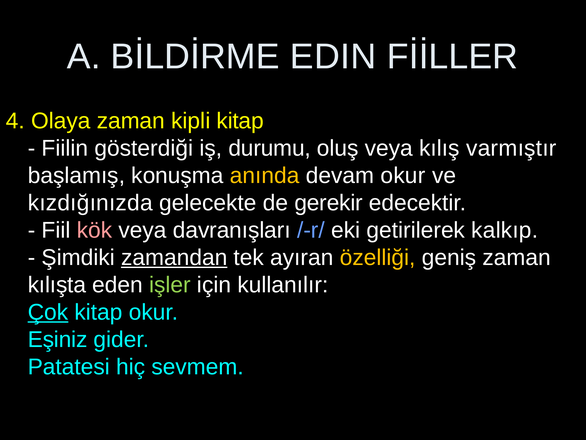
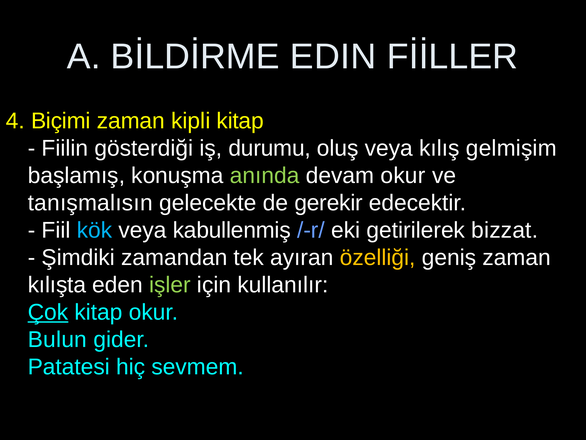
Olaya: Olaya -> Biçimi
varmıştır: varmıştır -> gelmişim
anında colour: yellow -> light green
kızdığınızda: kızdığınızda -> tanışmalısın
kök colour: pink -> light blue
davranışları: davranışları -> kabullenmiş
kalkıp: kalkıp -> bizzat
zamandan underline: present -> none
Eşiniz: Eşiniz -> Bulun
